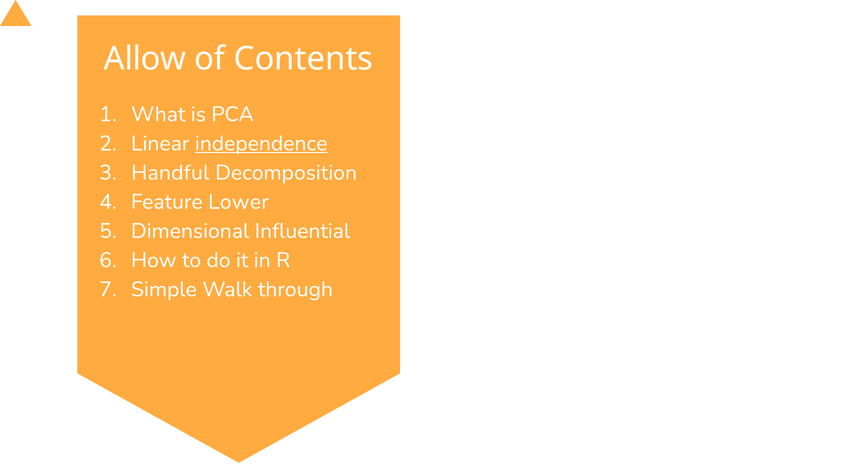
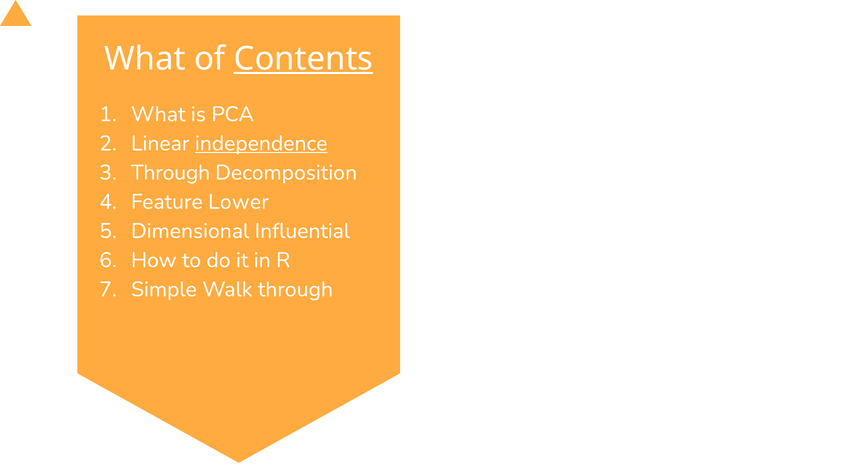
Allow at (145, 59): Allow -> What
Contents underline: none -> present
Handful at (170, 173): Handful -> Through
